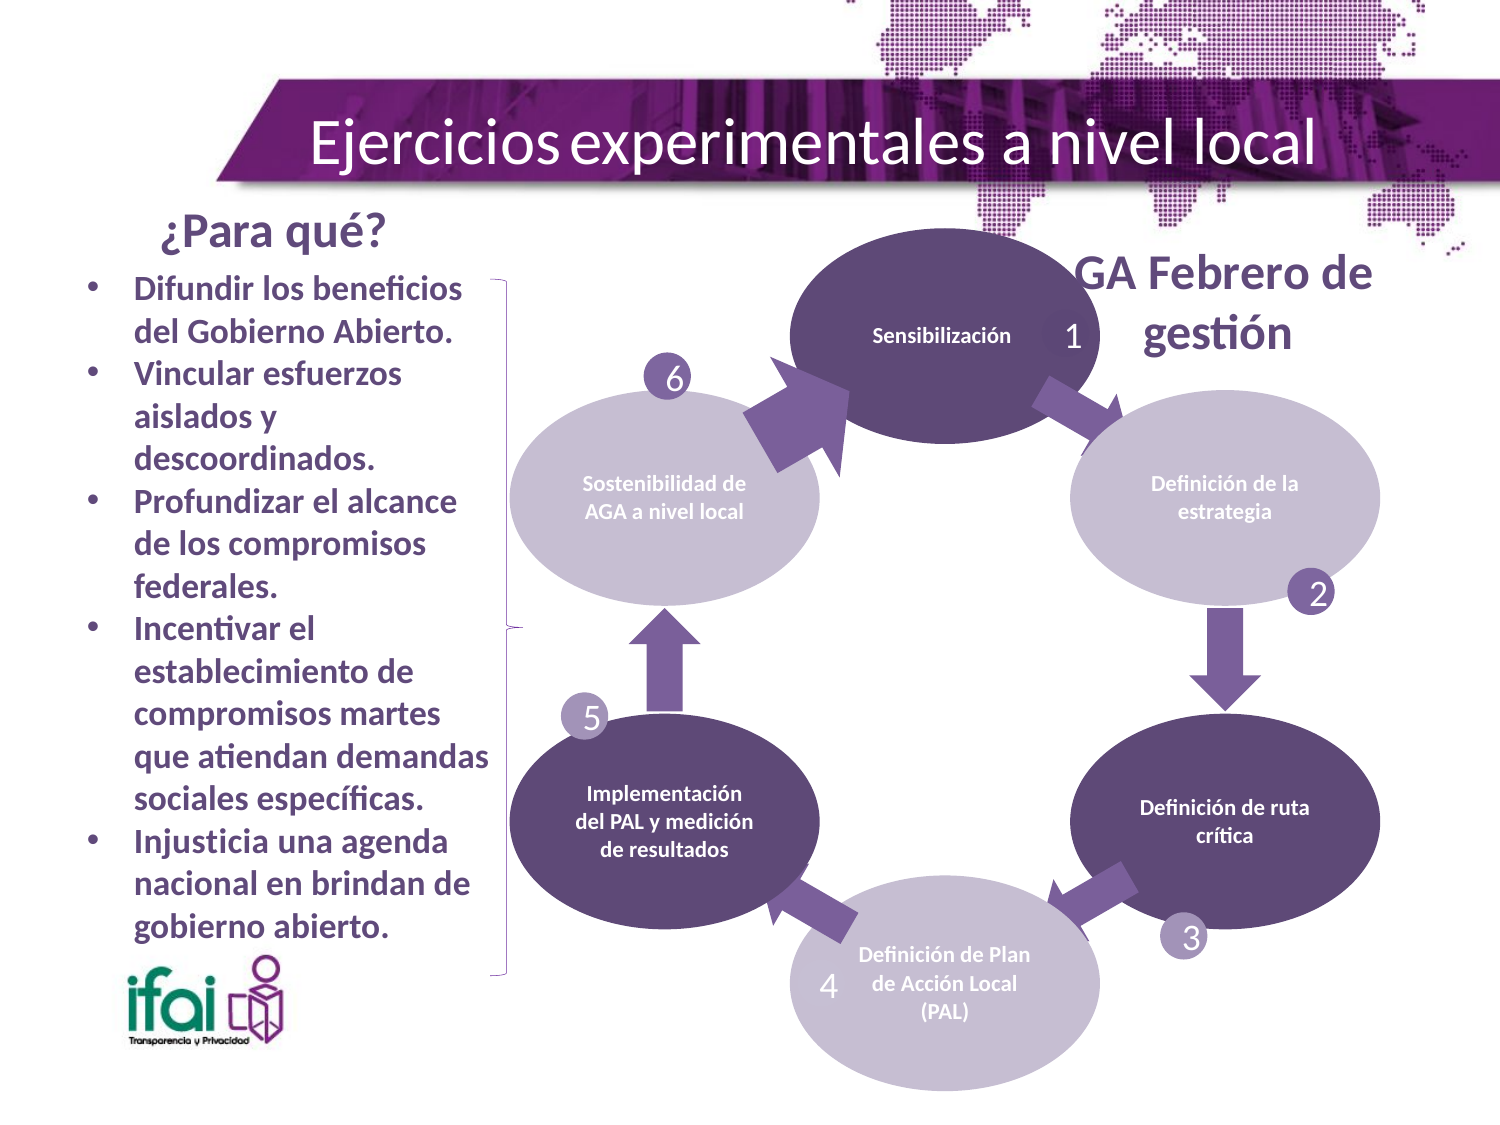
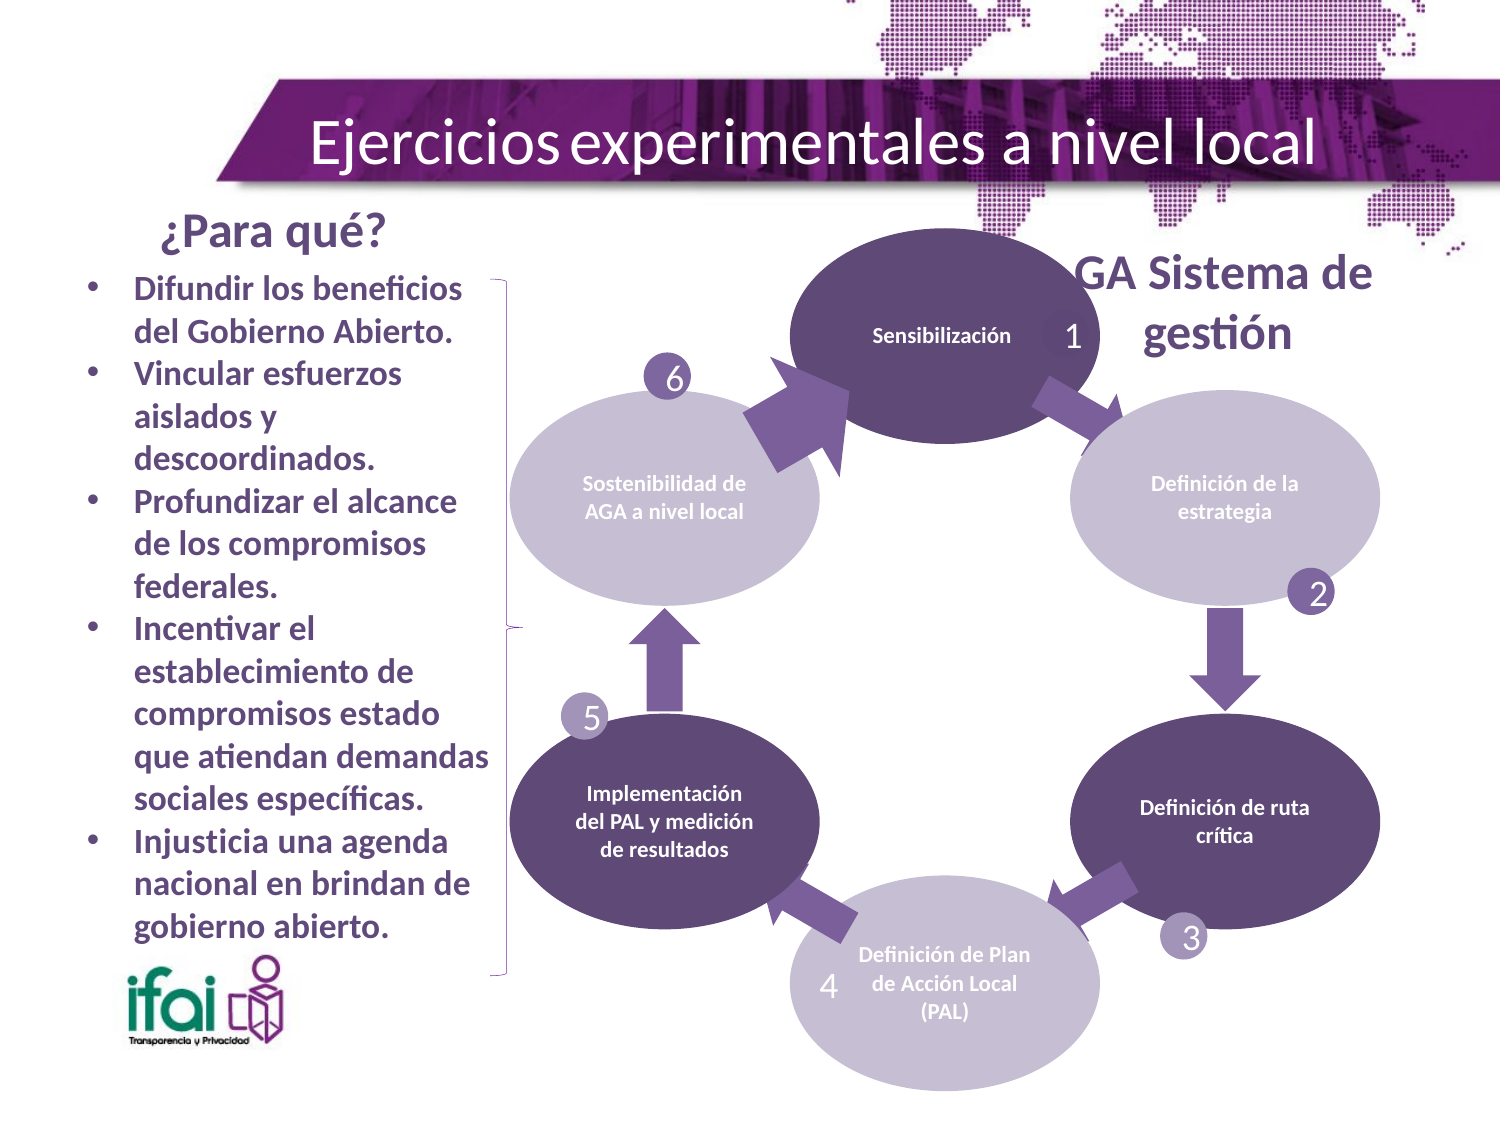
Febrero: Febrero -> Sistema
martes: martes -> estado
